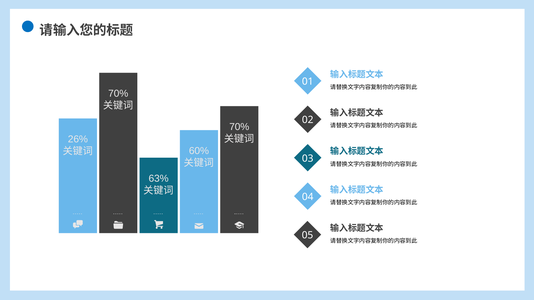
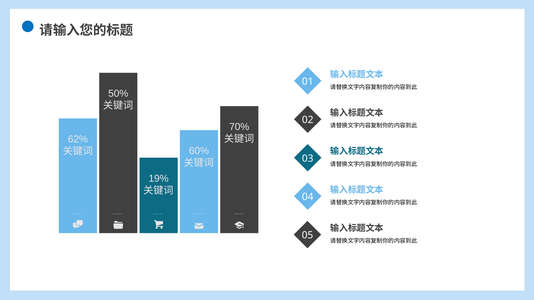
70% at (118, 94): 70% -> 50%
26%: 26% -> 62%
63%: 63% -> 19%
